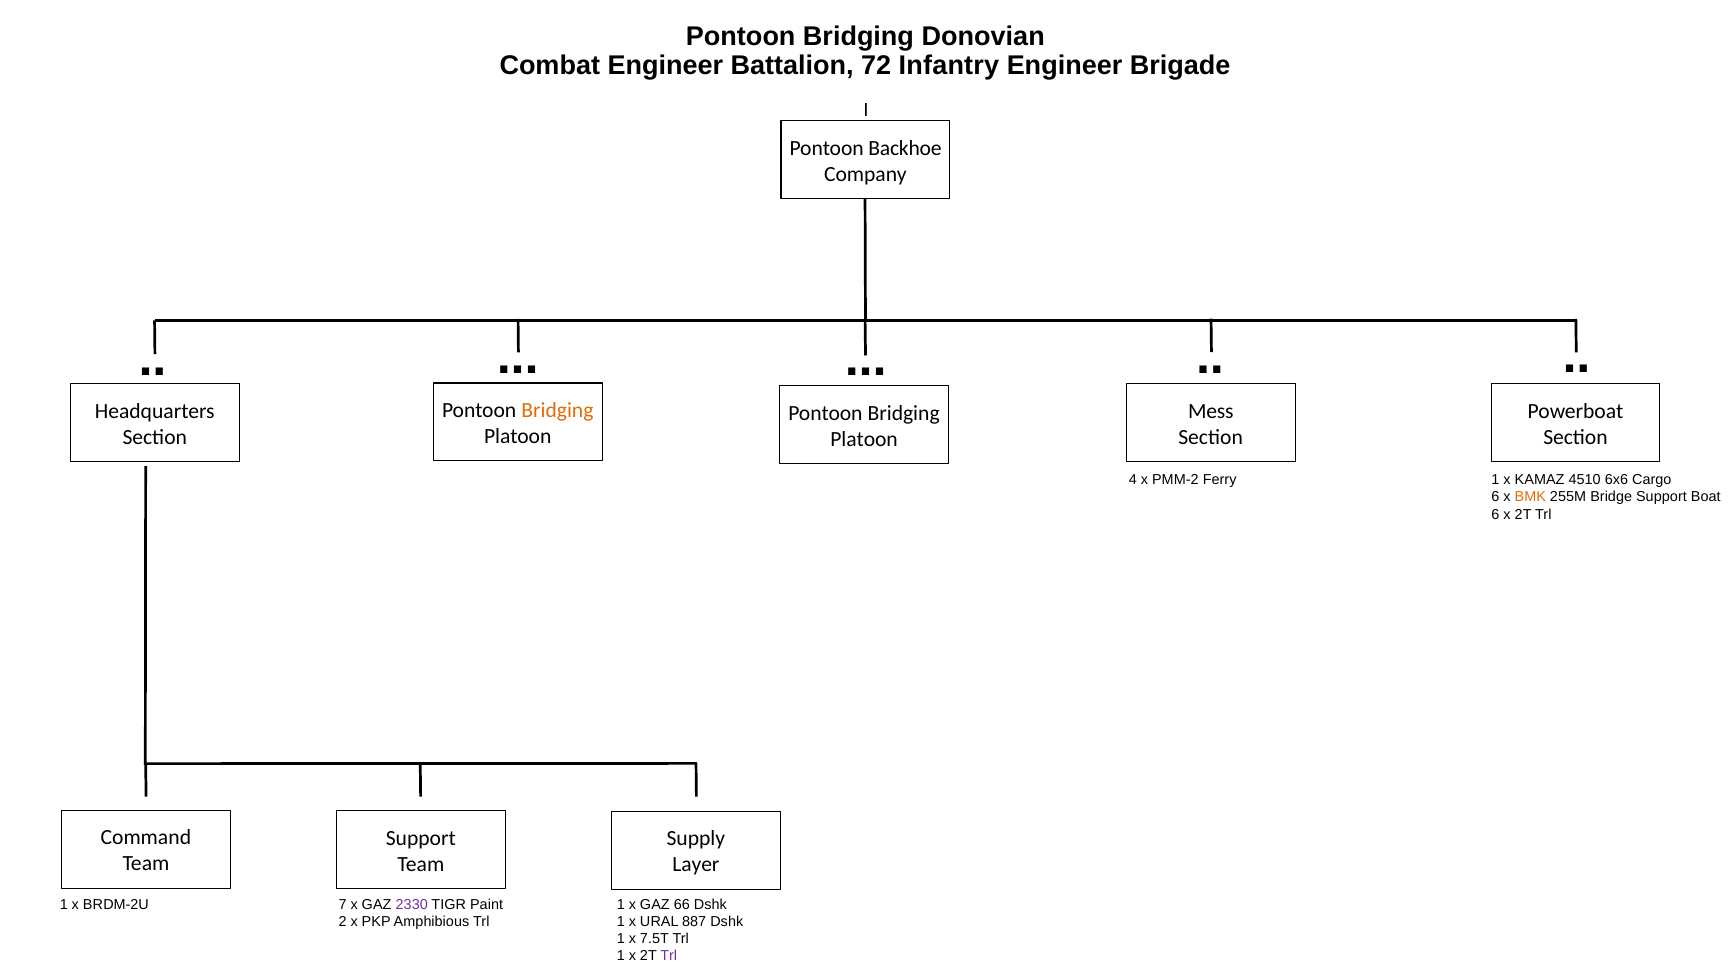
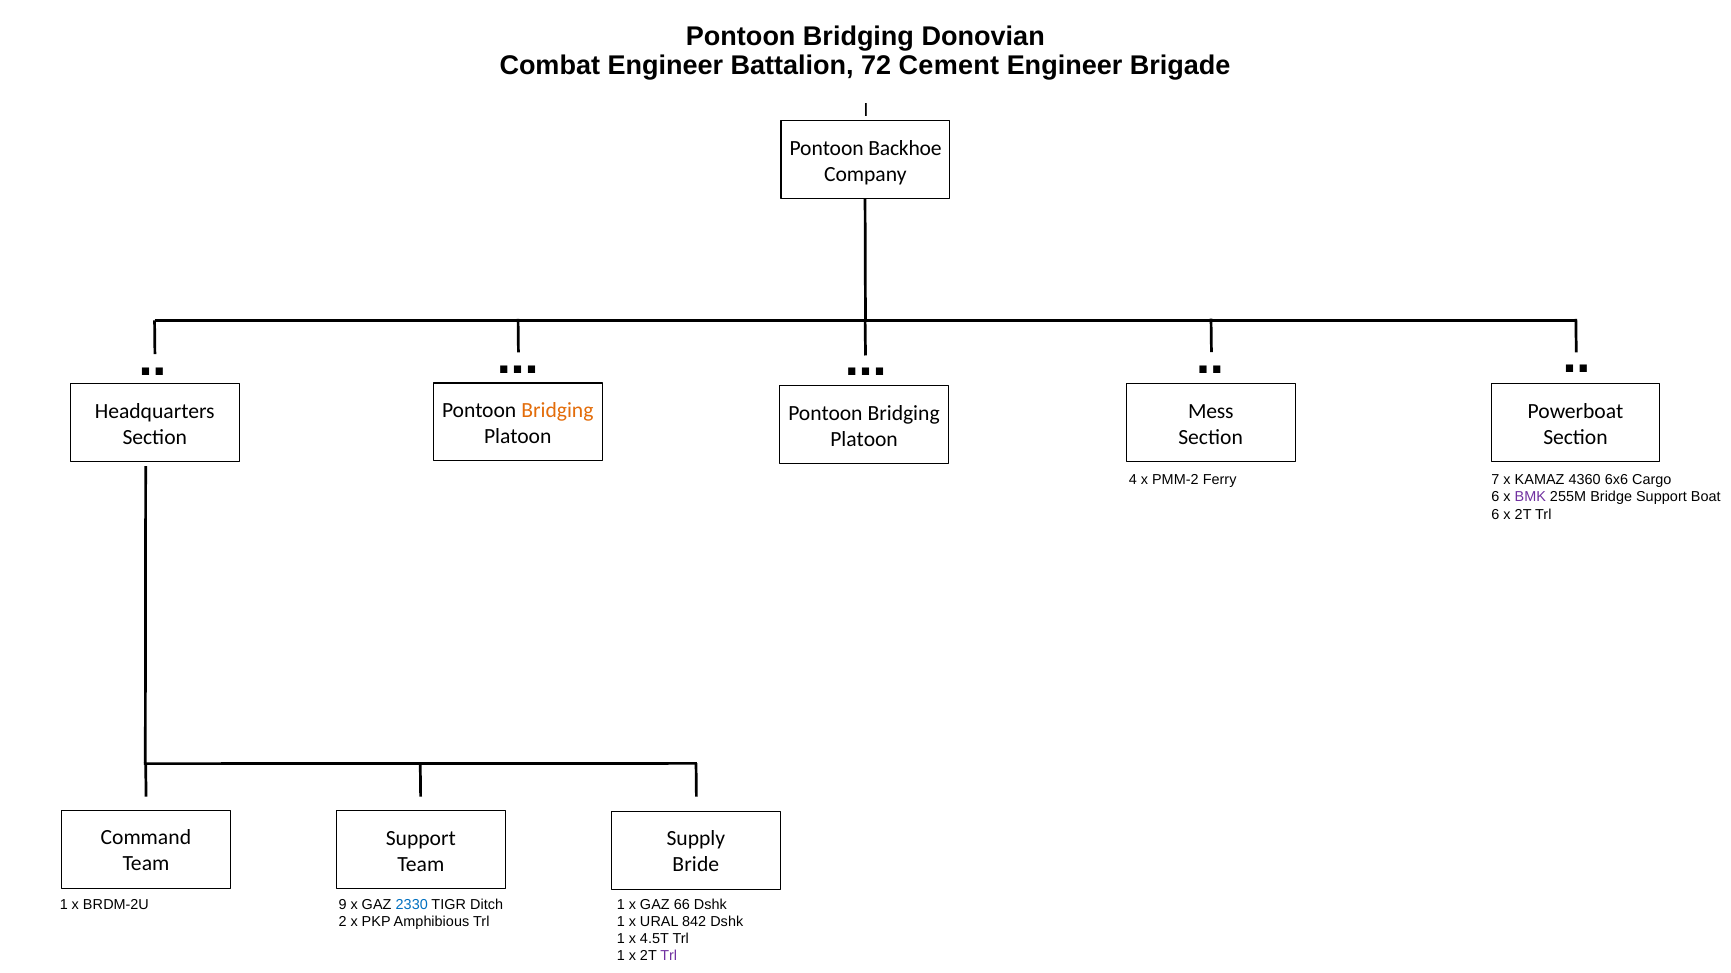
Infantry: Infantry -> Cement
Ferry 1: 1 -> 7
4510: 4510 -> 4360
BMK colour: orange -> purple
Layer: Layer -> Bride
7: 7 -> 9
2330 colour: purple -> blue
Paint: Paint -> Ditch
887: 887 -> 842
7.5T: 7.5T -> 4.5T
